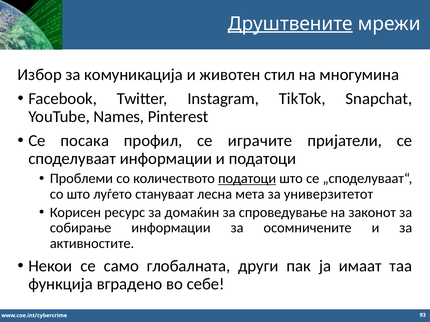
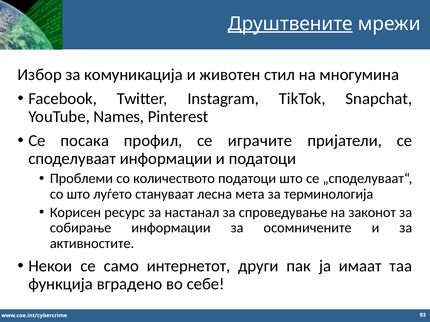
податоци at (247, 179) underline: present -> none
универзитетот: универзитетот -> терминологија
домаќин: домаќин -> настанал
глобалната: глобалната -> интернетот
